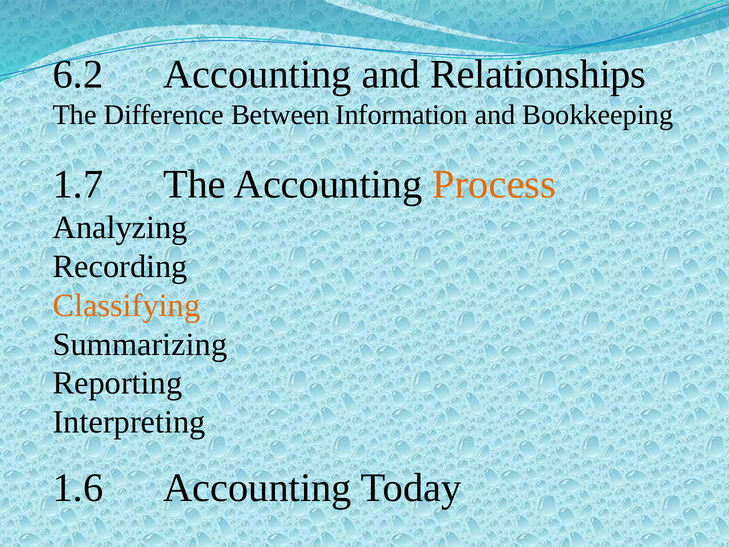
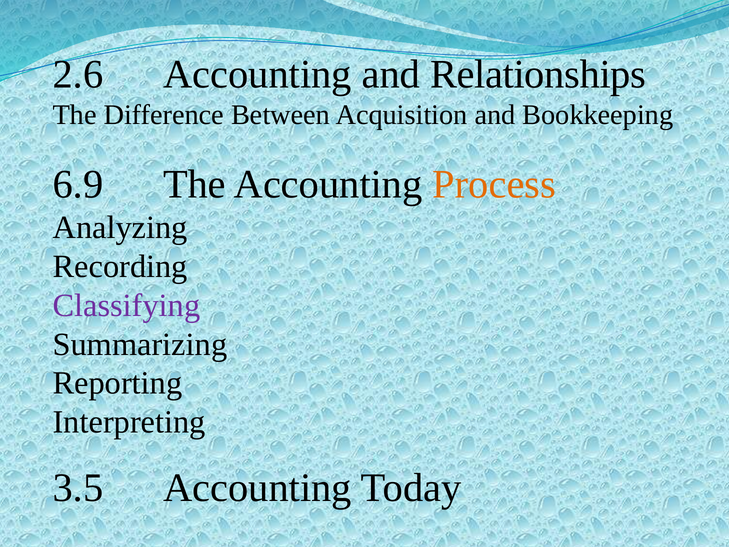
6.2: 6.2 -> 2.6
Information: Information -> Acquisition
1.7: 1.7 -> 6.9
Classifying colour: orange -> purple
1.6: 1.6 -> 3.5
